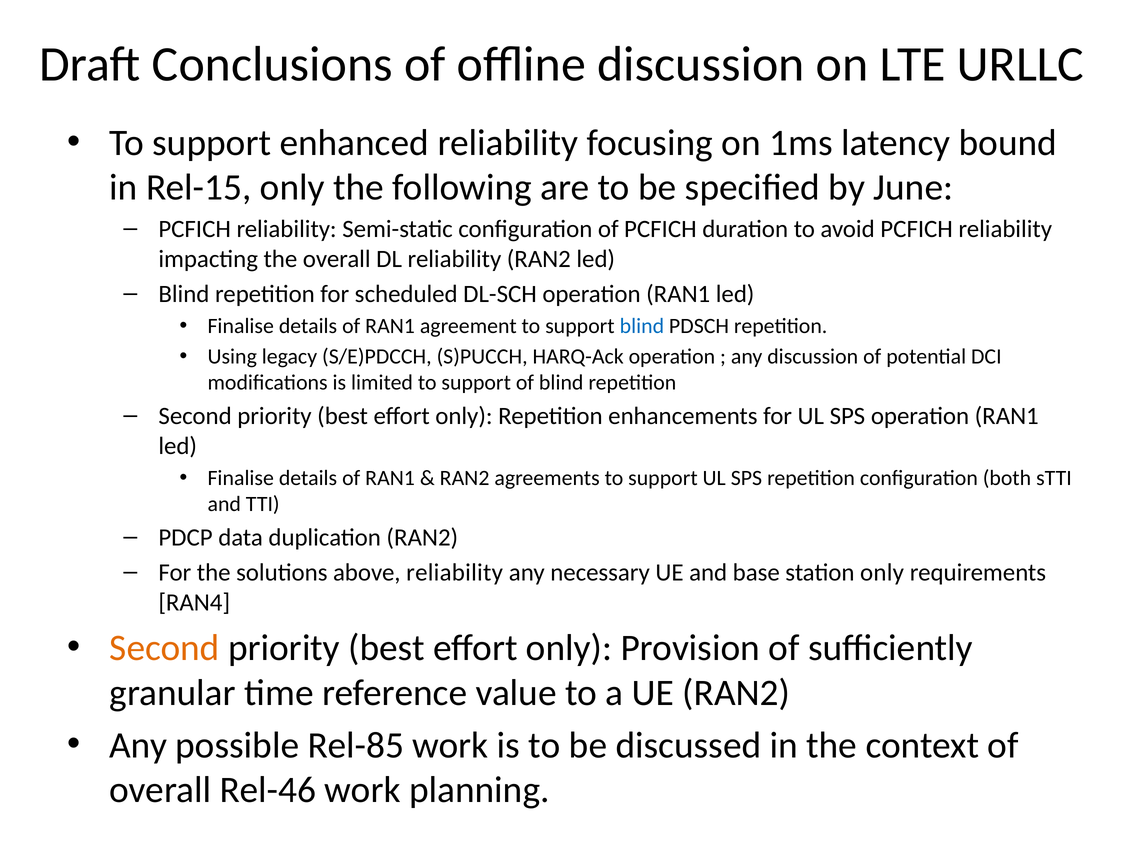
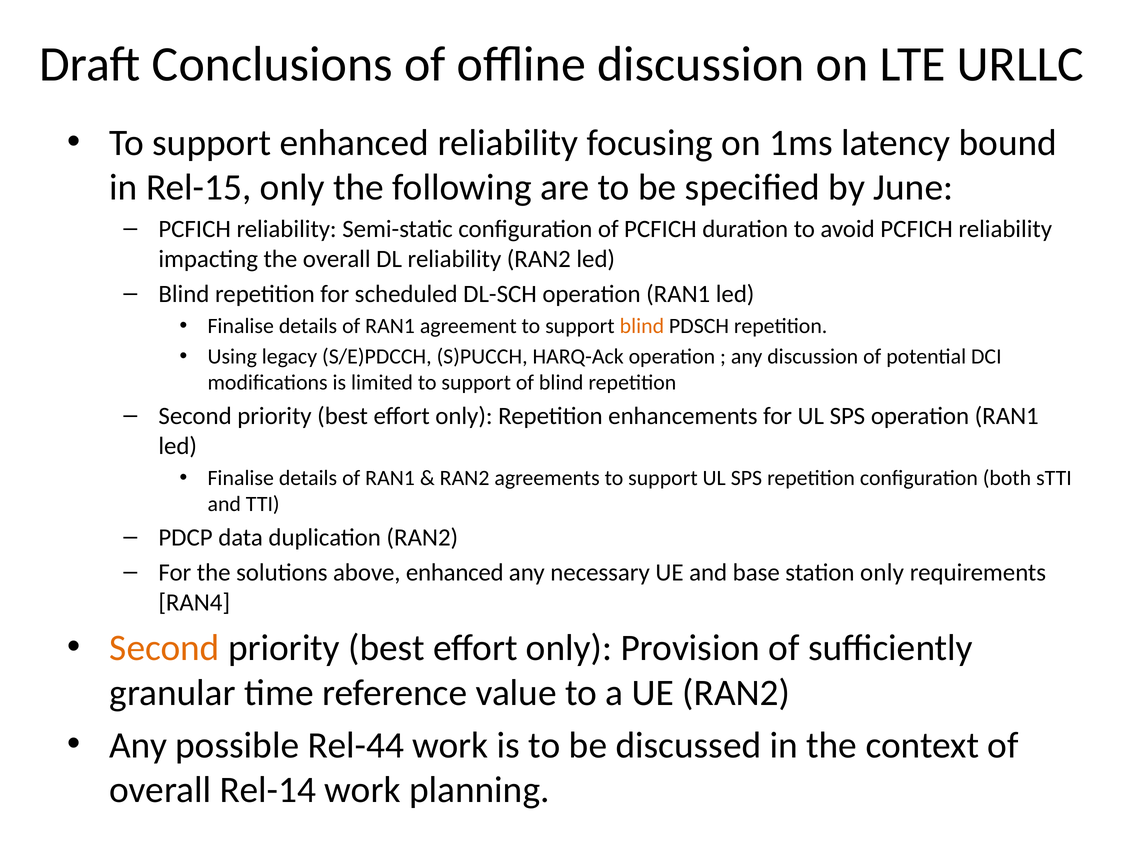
blind at (642, 326) colour: blue -> orange
above reliability: reliability -> enhanced
Rel-85: Rel-85 -> Rel-44
Rel-46: Rel-46 -> Rel-14
